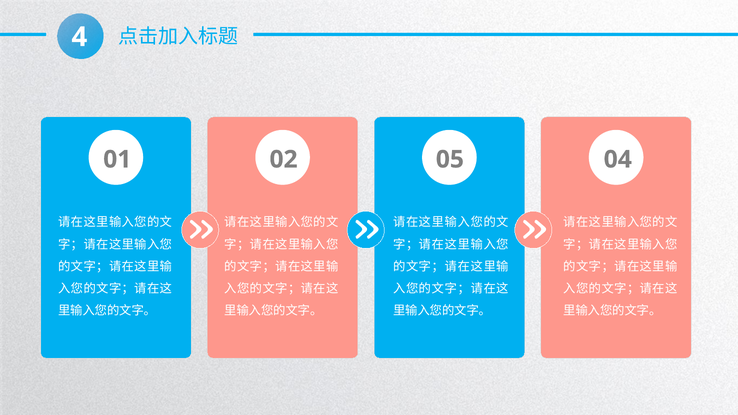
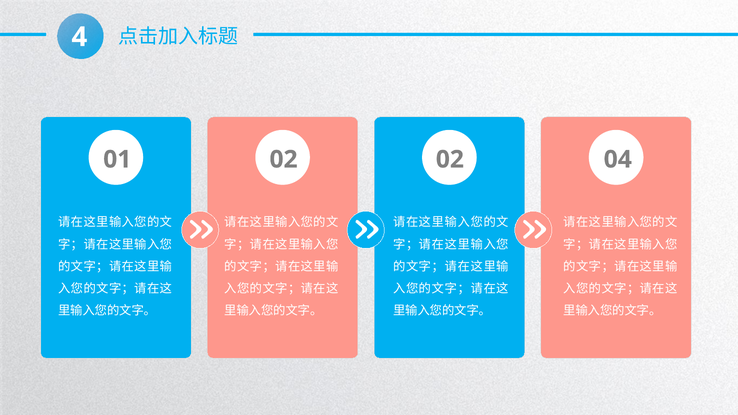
02 05: 05 -> 02
